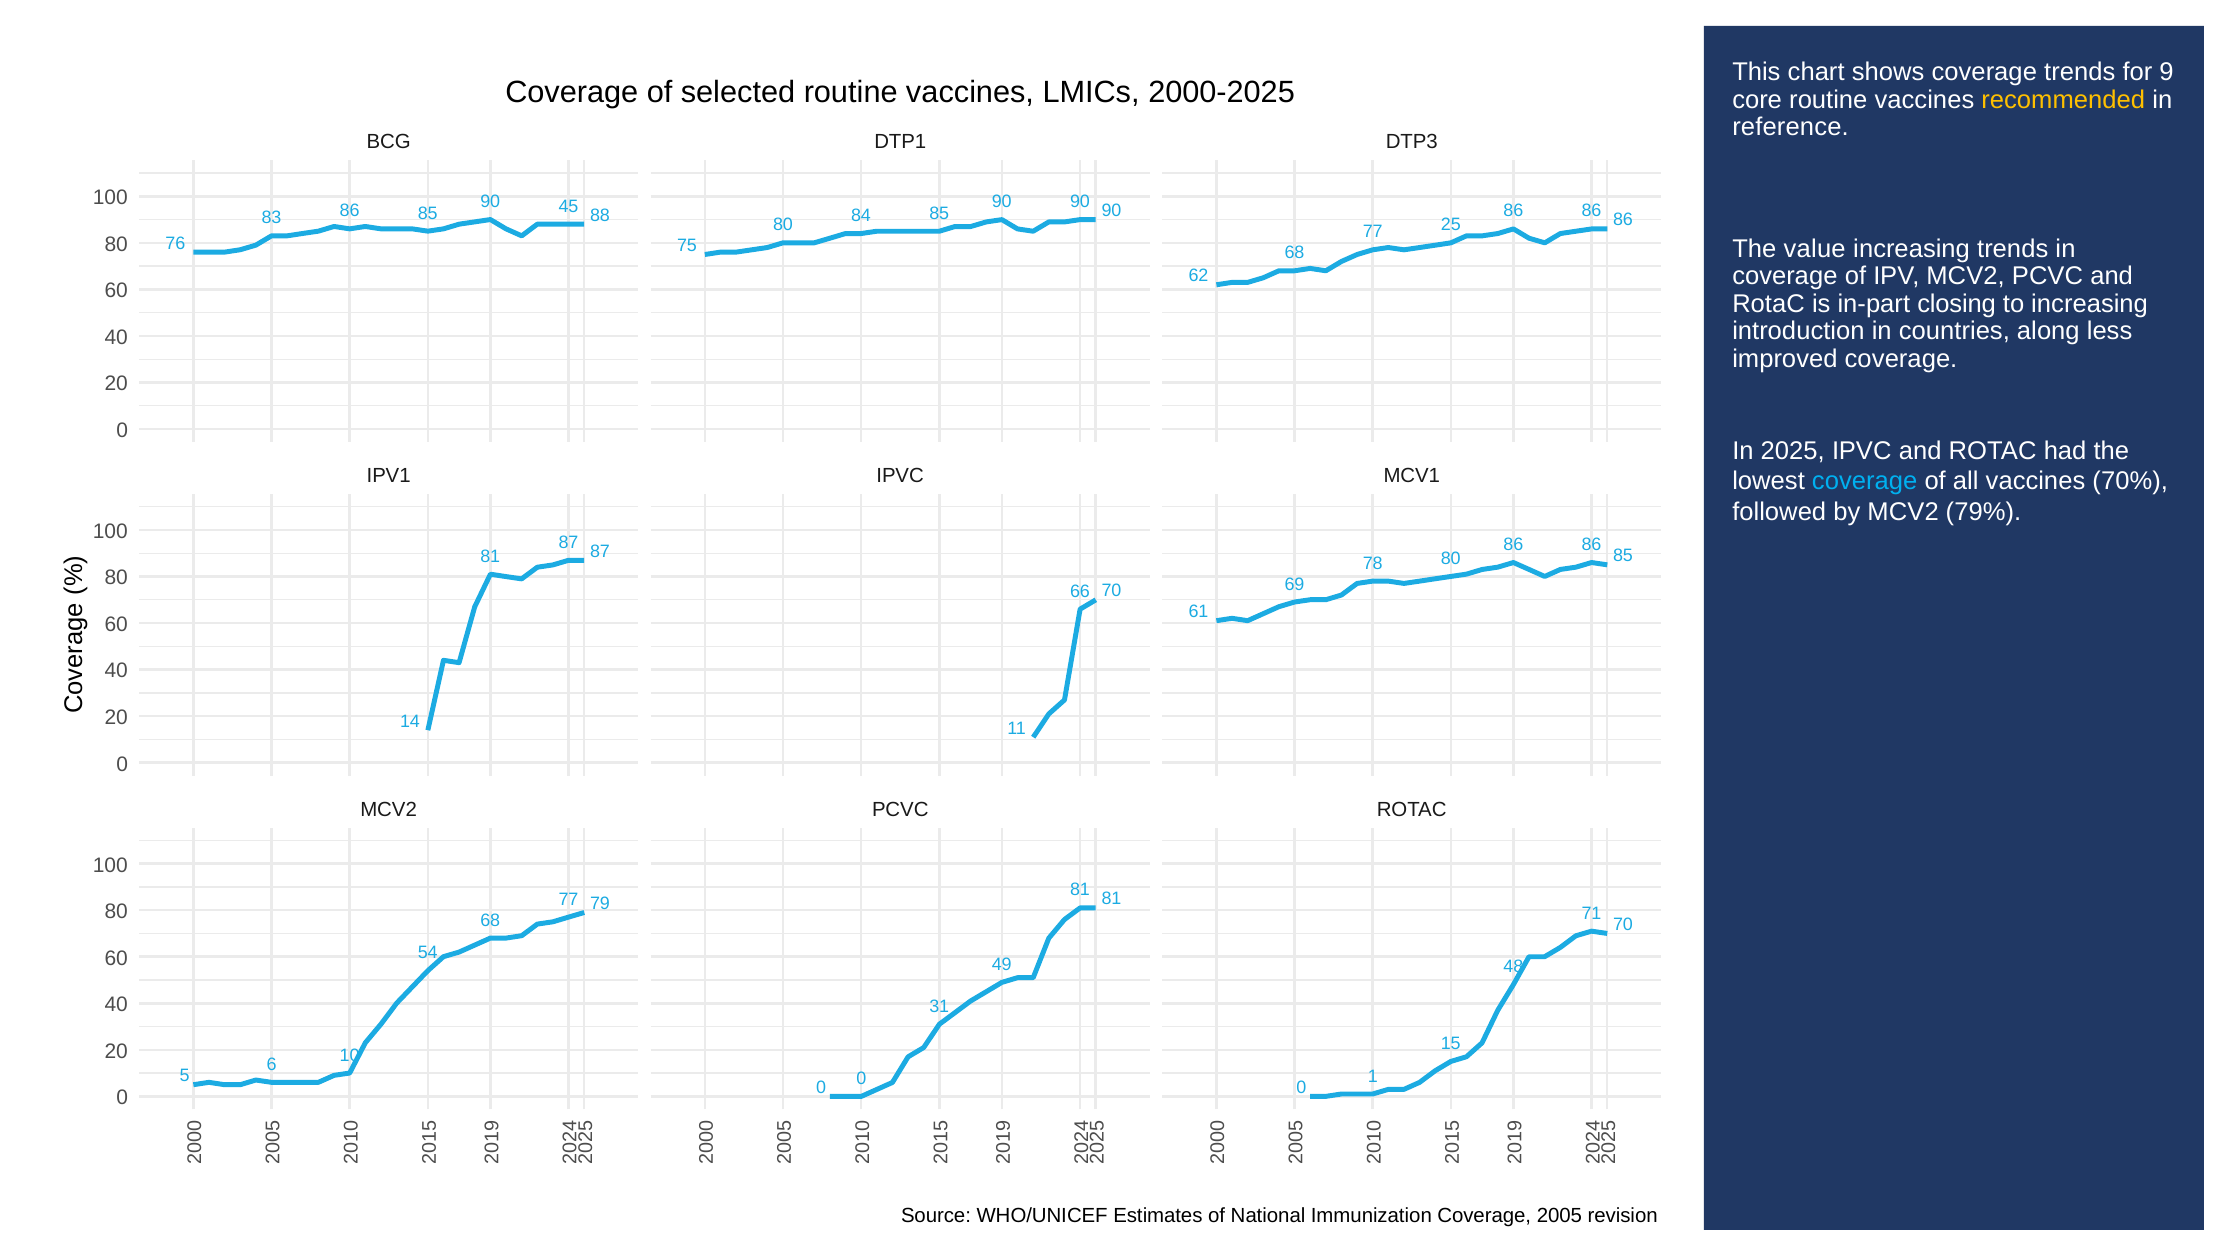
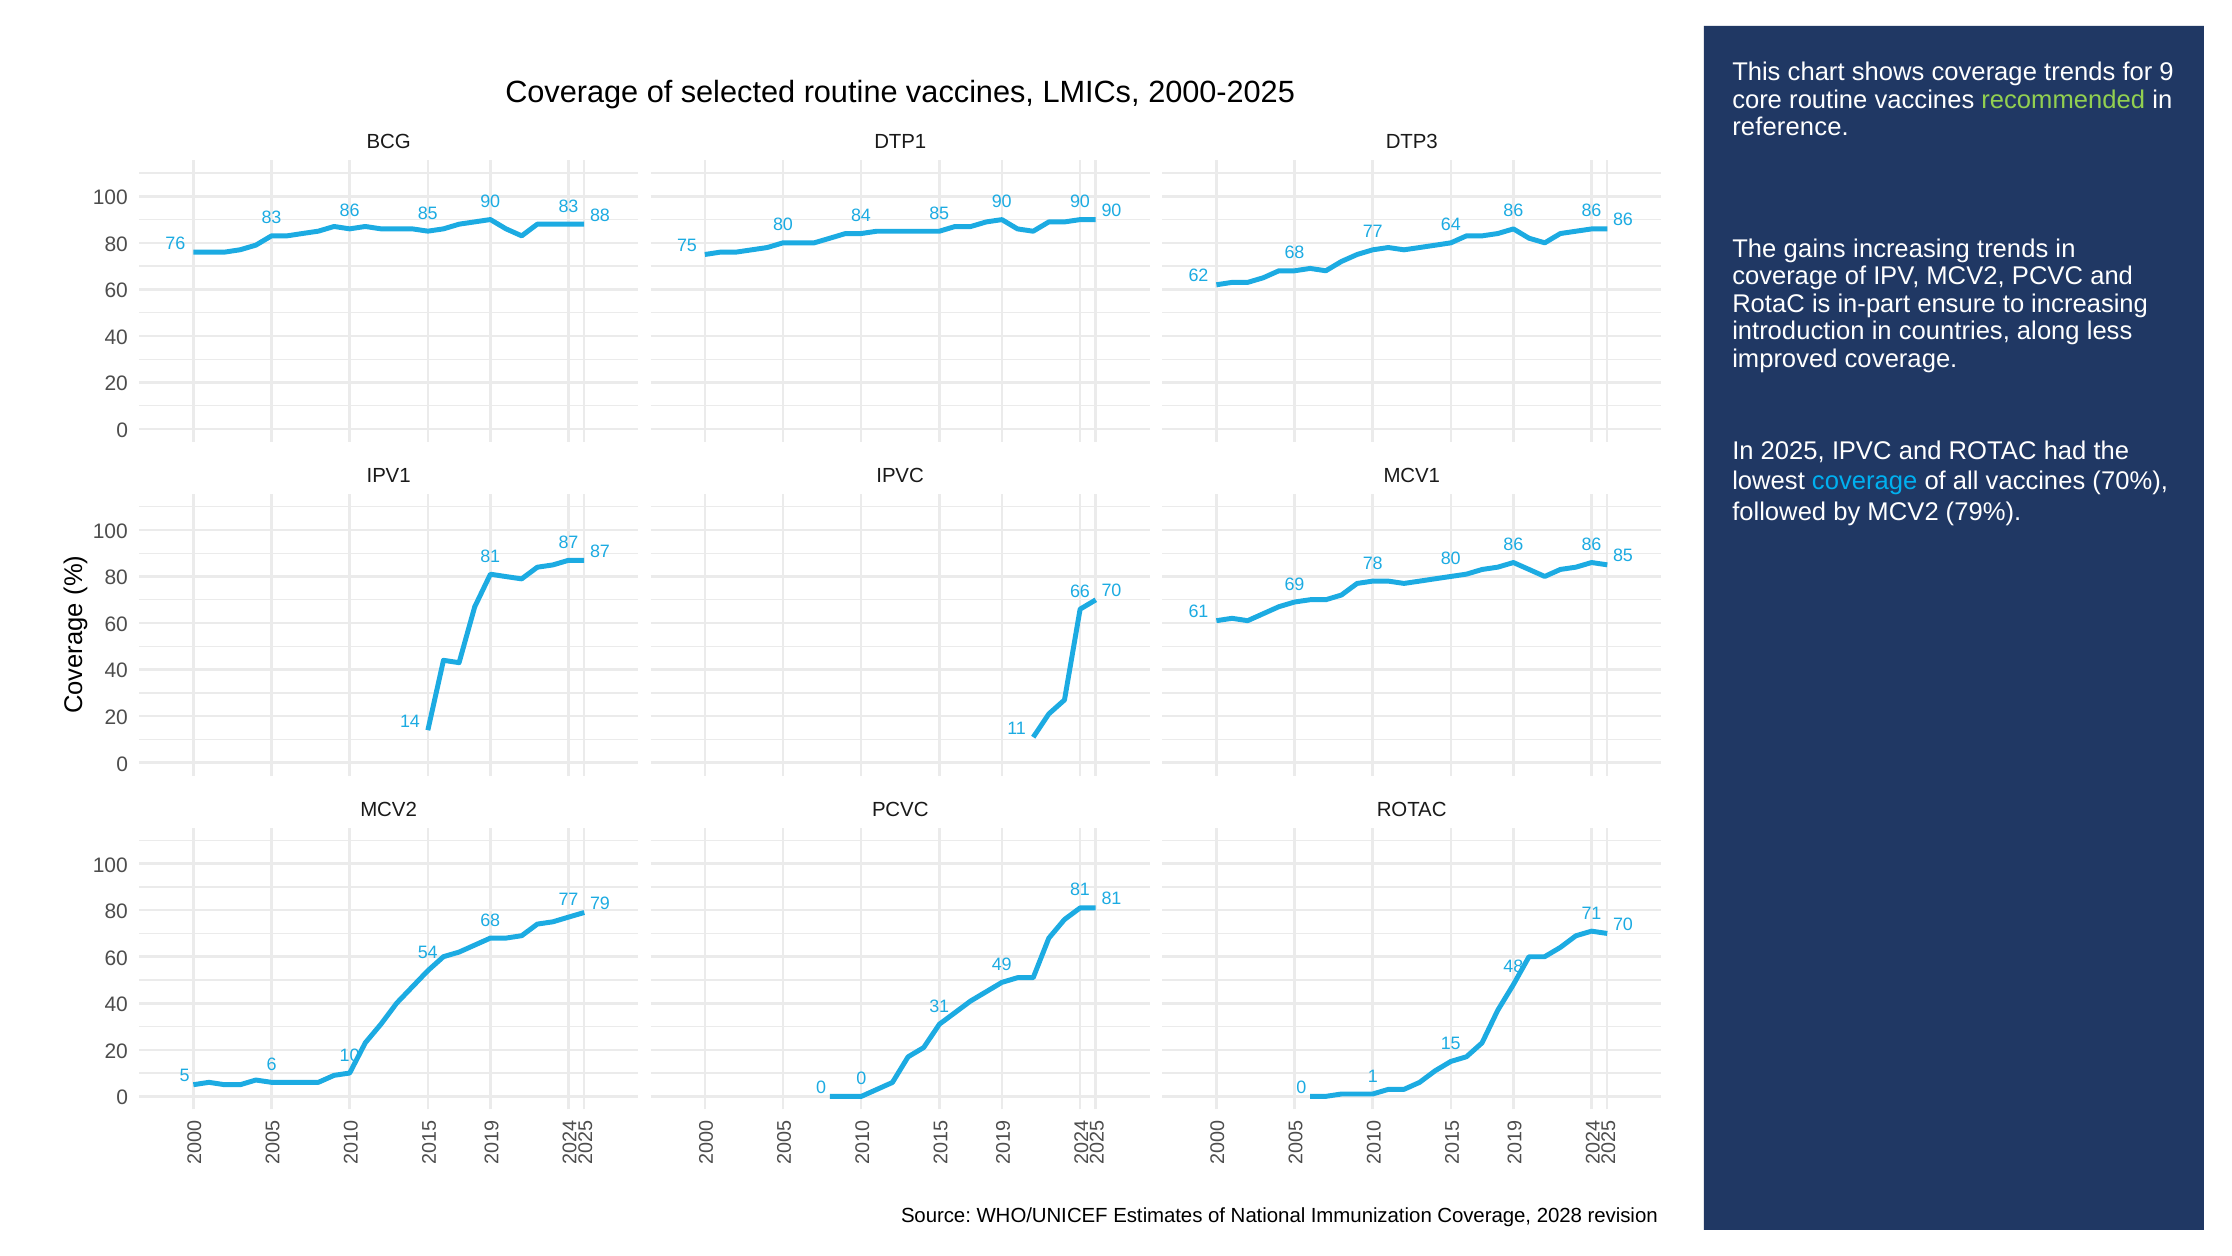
recommended colour: yellow -> light green
90 45: 45 -> 83
25: 25 -> 64
value: value -> gains
closing: closing -> ensure
2005: 2005 -> 2028
